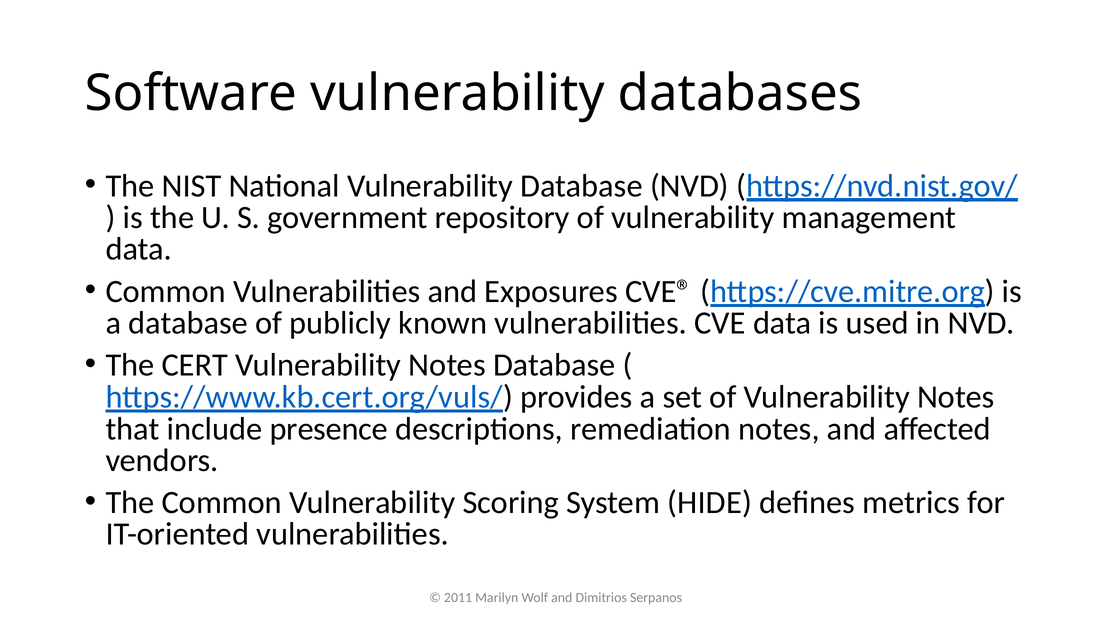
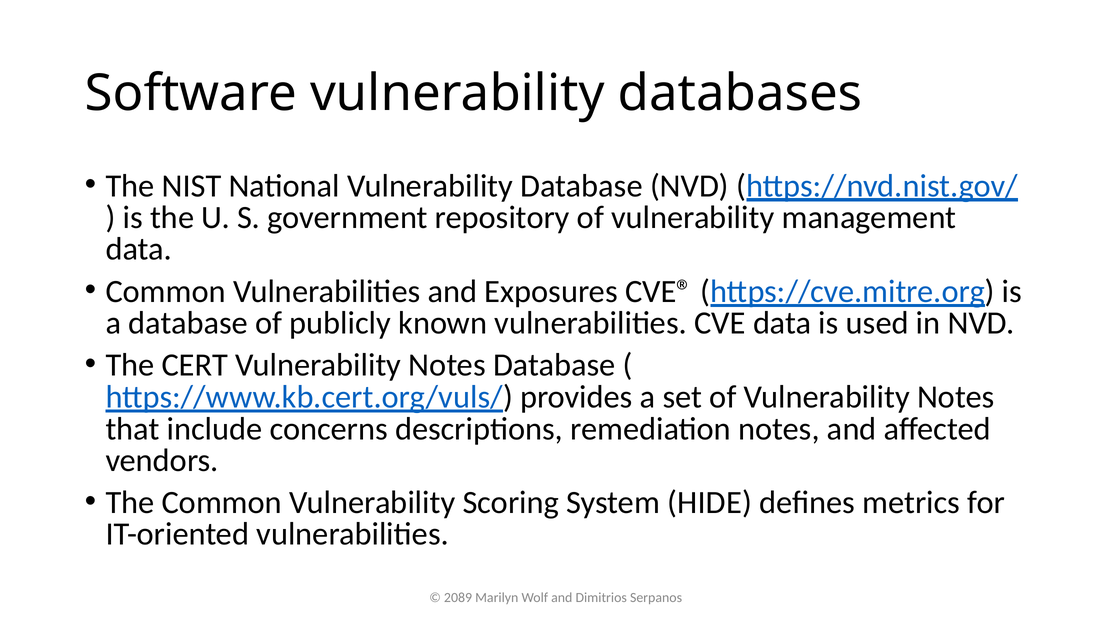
presence: presence -> concerns
2011: 2011 -> 2089
